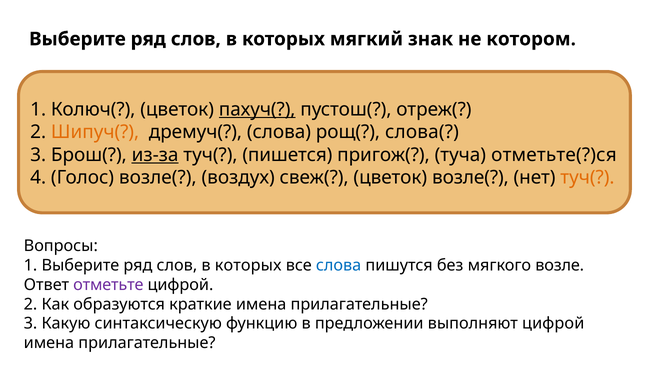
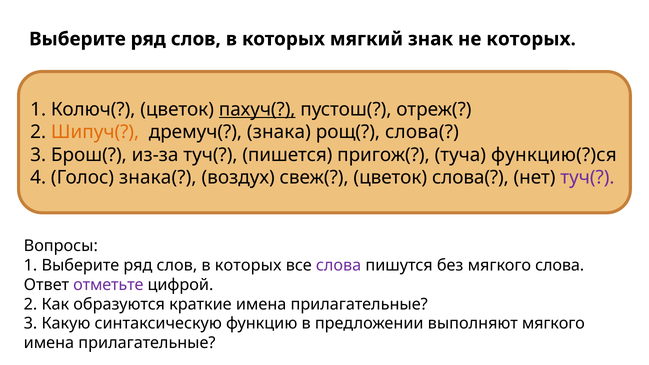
не котором: котором -> которых
дремуч( слова: слова -> знака
из-за underline: present -> none
отметьте(?)ся: отметьте(?)ся -> функцию(?)ся
Голос возле(: возле( -> знака(
цветок возле(: возле( -> слова(
туч( at (587, 178) colour: orange -> purple
слова at (339, 265) colour: blue -> purple
мягкого возле: возле -> слова
выполняют цифрой: цифрой -> мягкого
